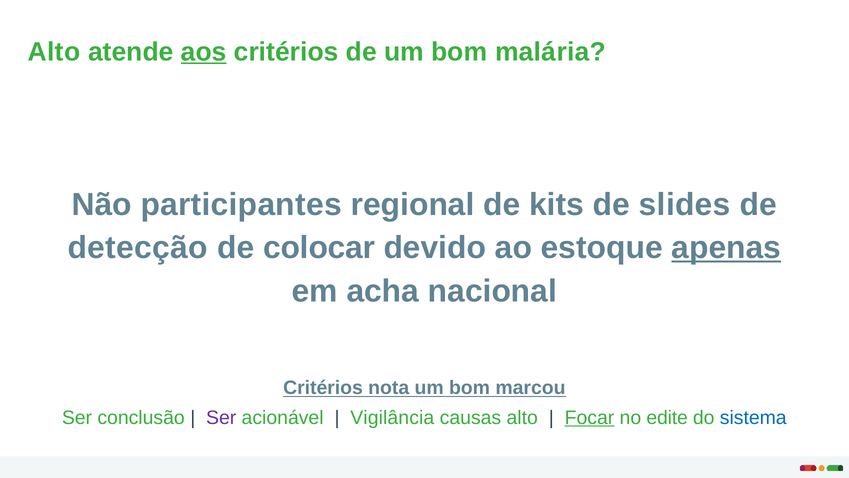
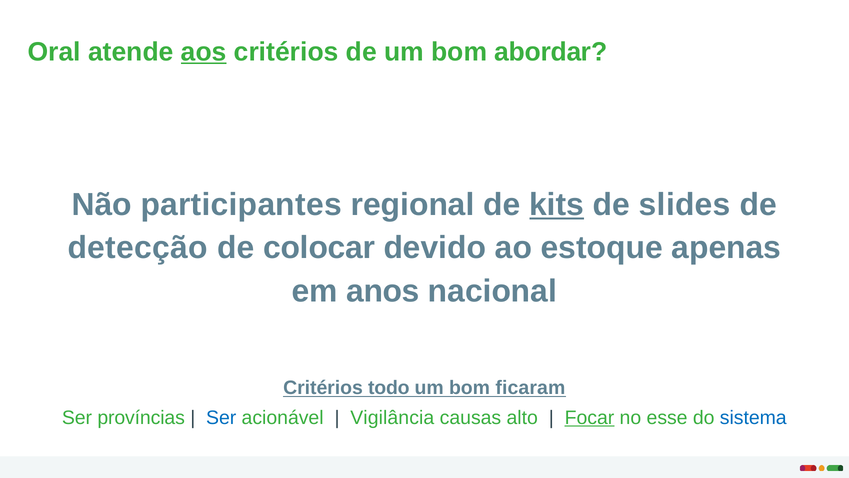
Alto at (54, 52): Alto -> Oral
malária: malária -> abordar
kits underline: none -> present
apenas underline: present -> none
acha: acha -> anos
nota: nota -> todo
marcou: marcou -> ficaram
conclusão: conclusão -> províncias
Ser at (221, 417) colour: purple -> blue
edite: edite -> esse
